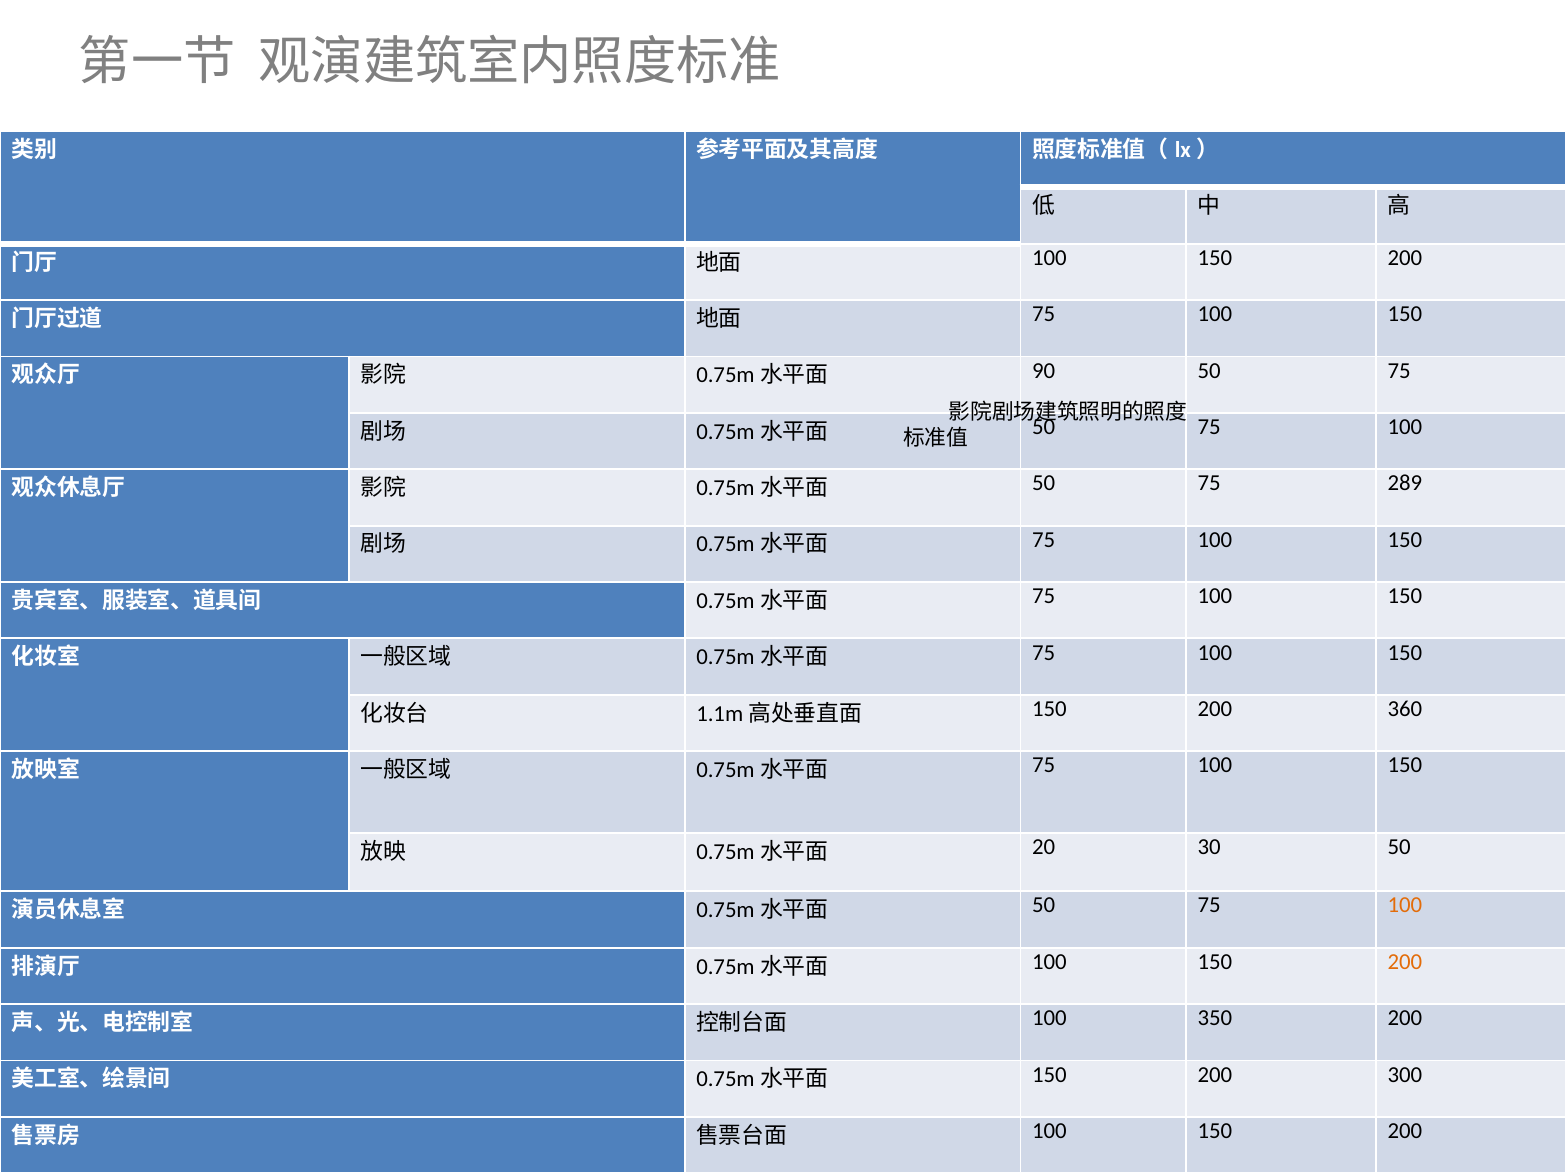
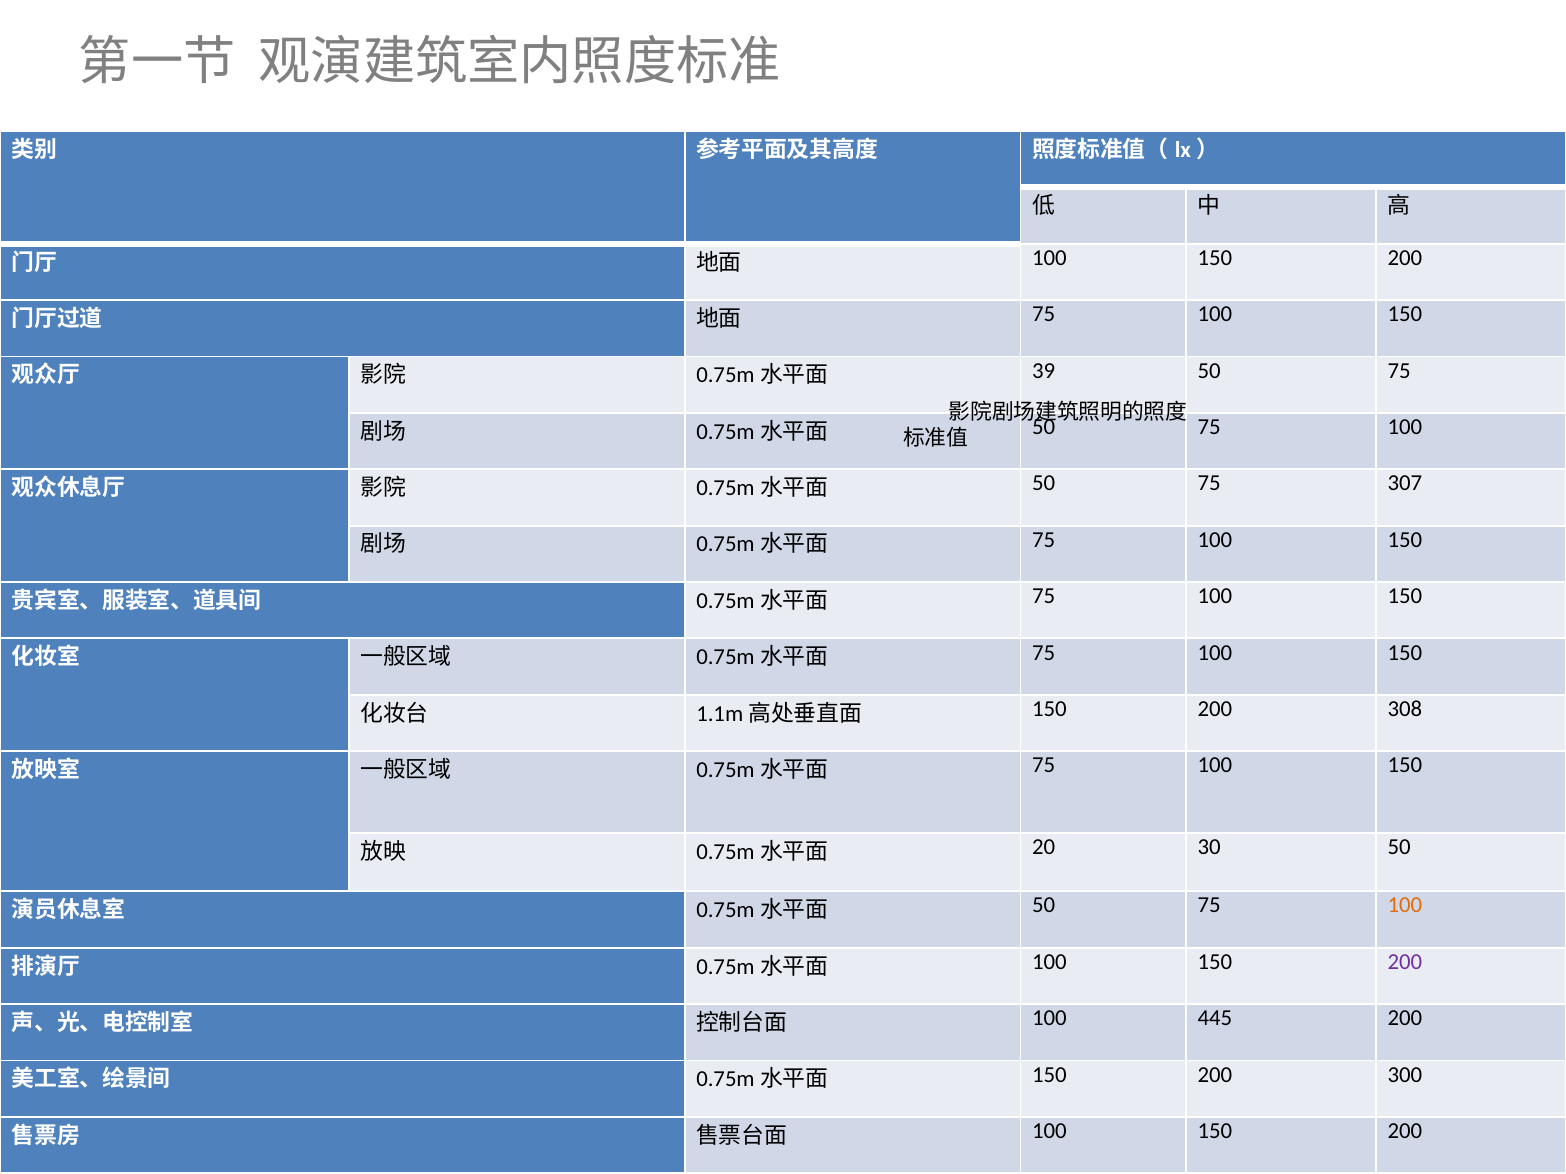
90: 90 -> 39
289: 289 -> 307
360: 360 -> 308
200 at (1405, 962) colour: orange -> purple
350: 350 -> 445
